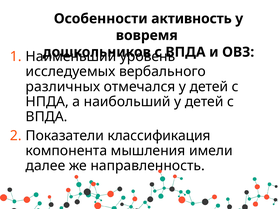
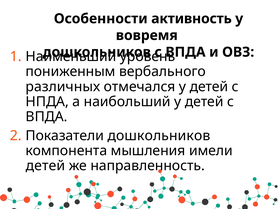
исследуемых: исследуемых -> пониженным
Показатели классификация: классификация -> дошкольников
далее at (45, 165): далее -> детей
